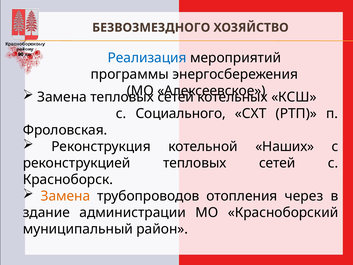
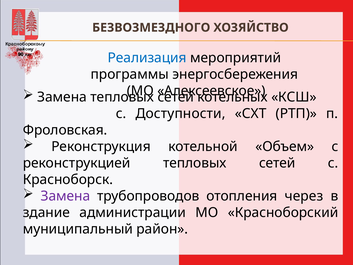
Социального: Социального -> Доступности
Наших: Наших -> Объем
Замена at (65, 196) colour: orange -> purple
